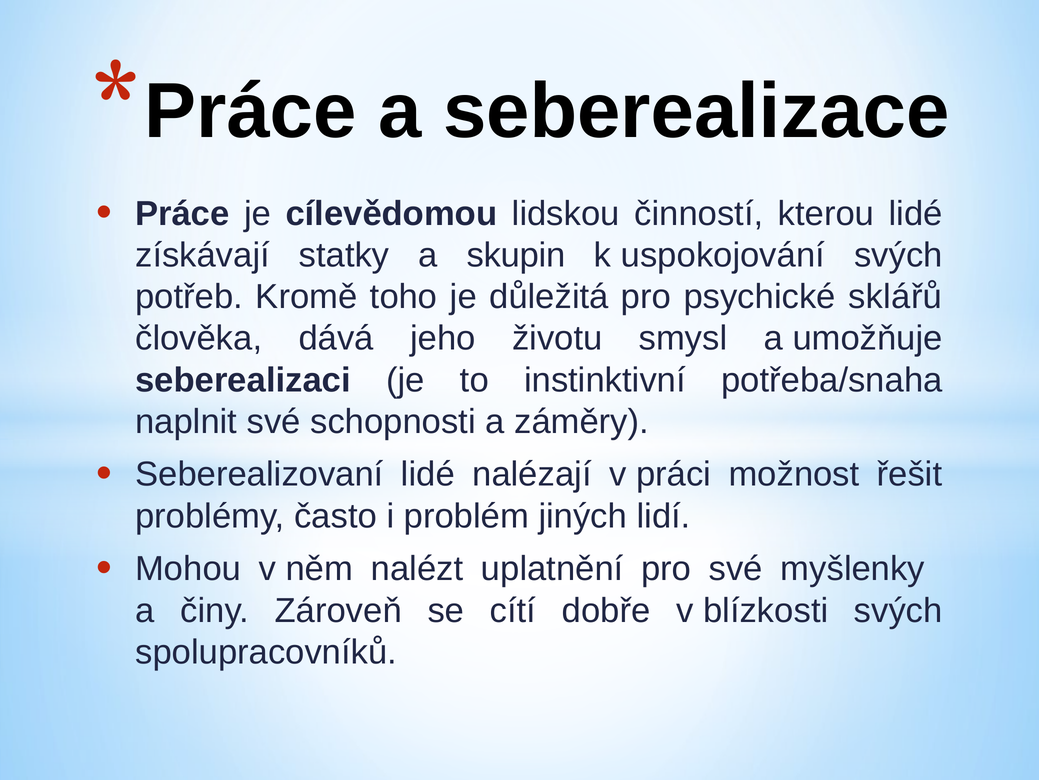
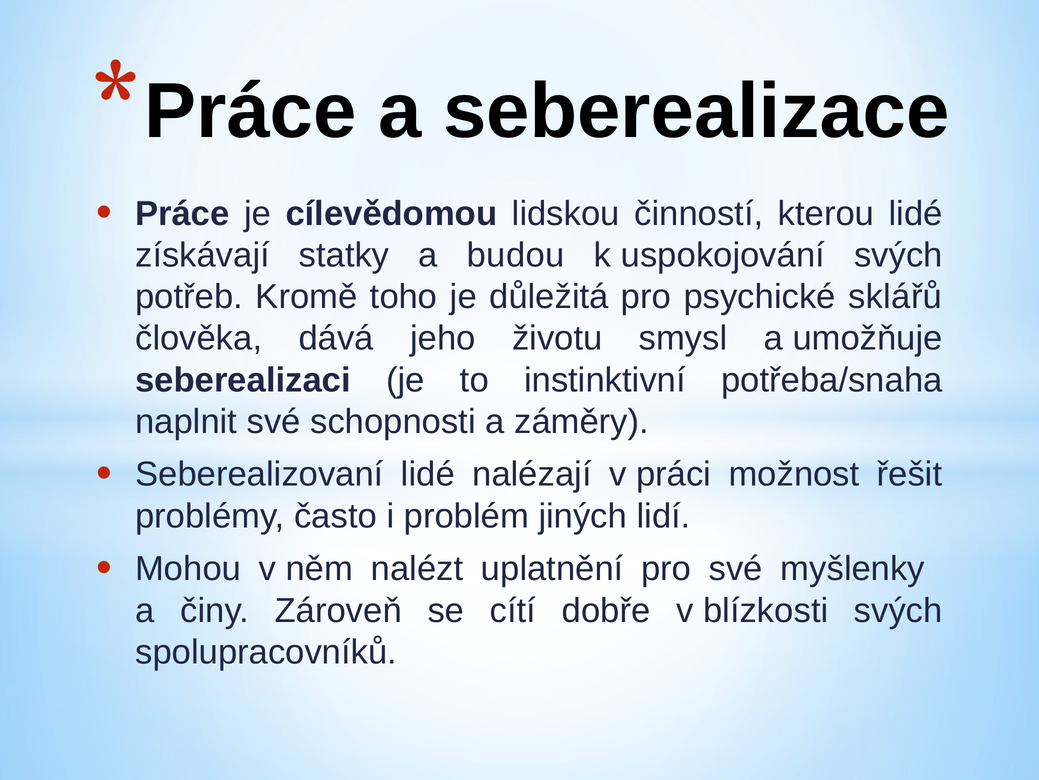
skupin: skupin -> budou
